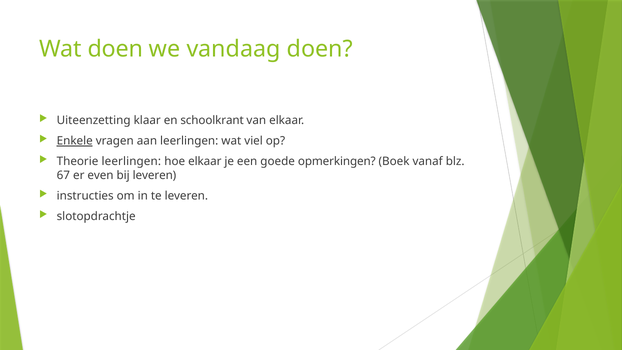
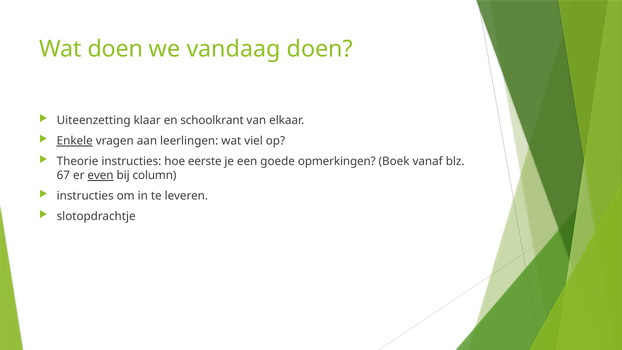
Theorie leerlingen: leerlingen -> instructies
hoe elkaar: elkaar -> eerste
even underline: none -> present
bij leveren: leveren -> column
